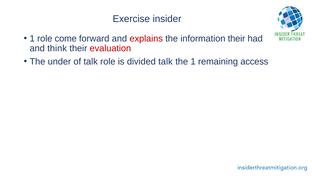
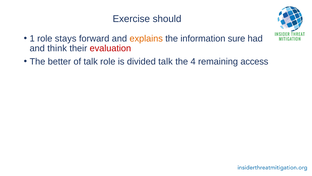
insider: insider -> should
come: come -> stays
explains colour: red -> orange
information their: their -> sure
under: under -> better
the 1: 1 -> 4
